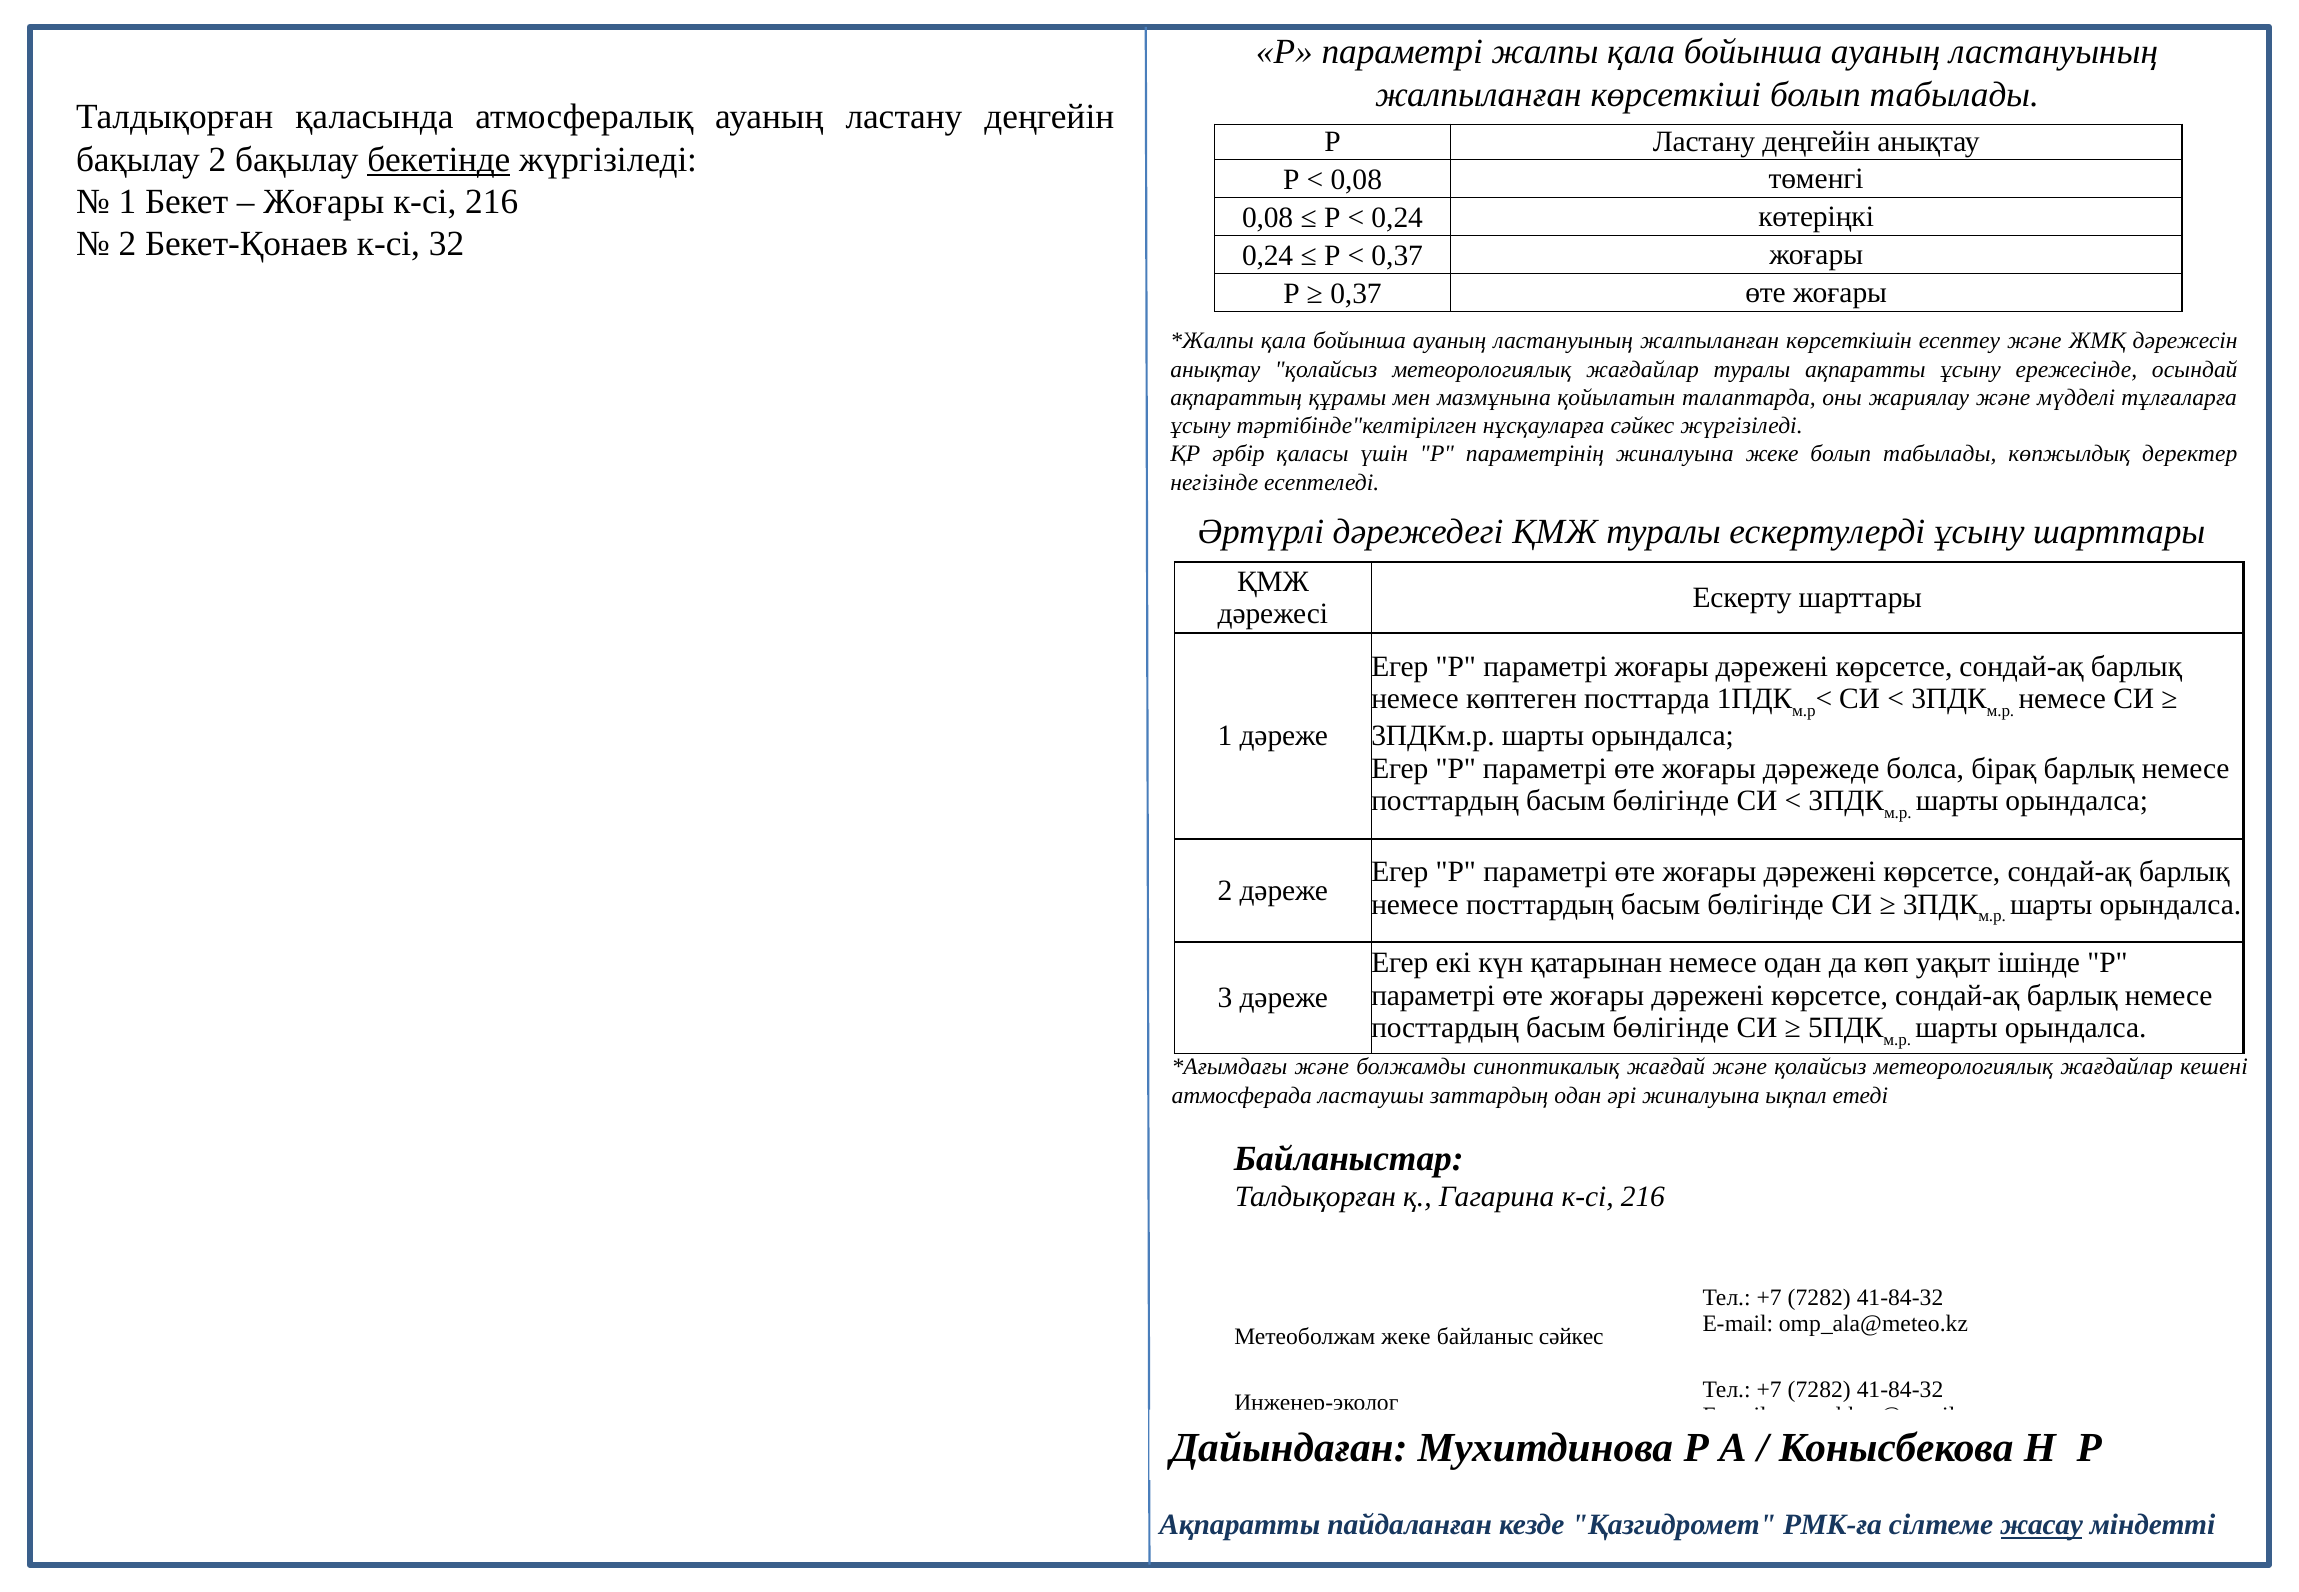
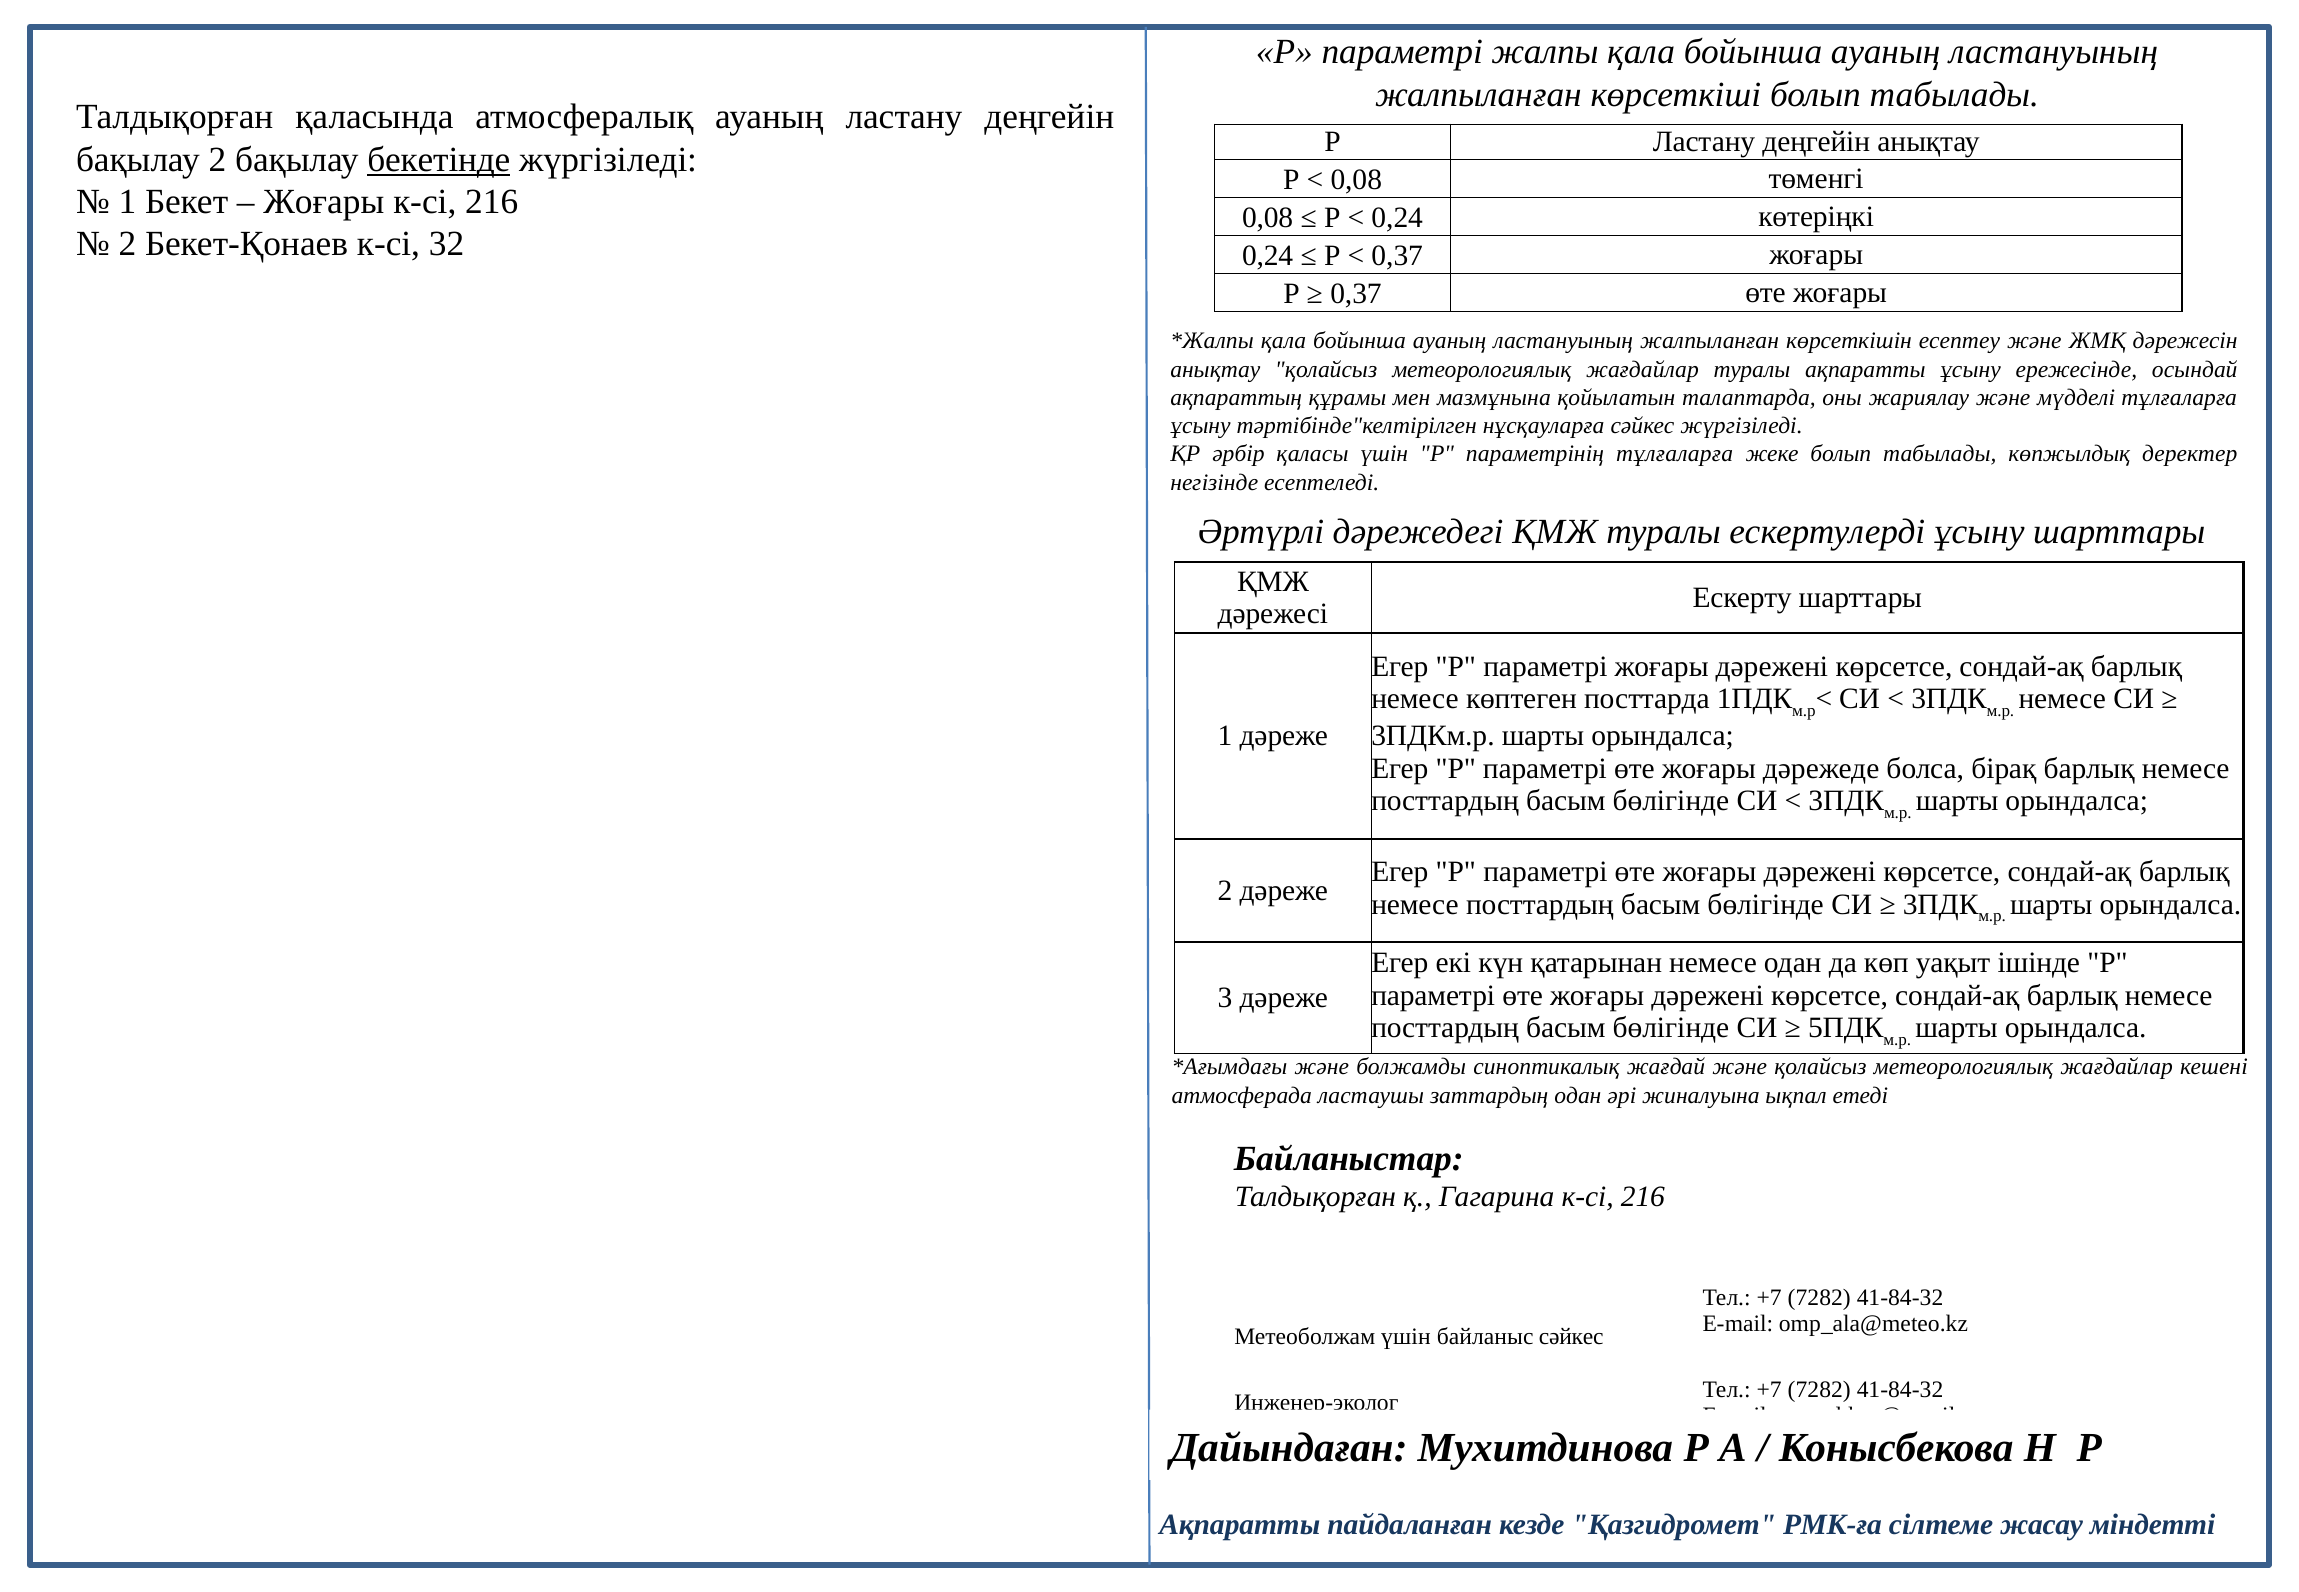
параметрінің жиналуына: жиналуына -> тұлғаларға
Метеоболжам жеке: жеке -> үшін
жасау underline: present -> none
